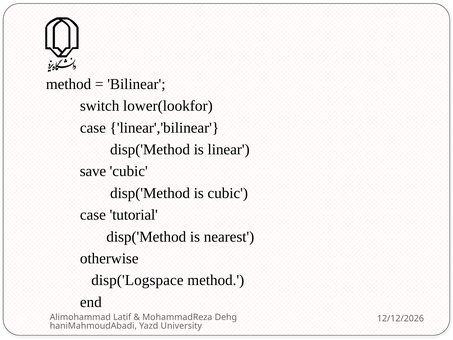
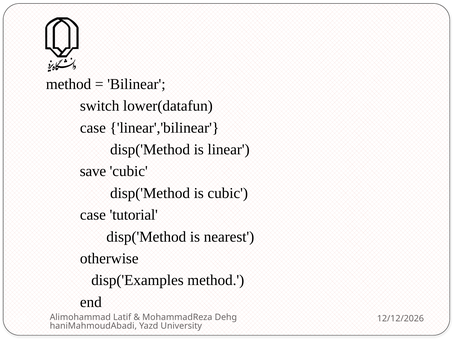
lower(lookfor: lower(lookfor -> lower(datafun
disp('Logspace: disp('Logspace -> disp('Examples
